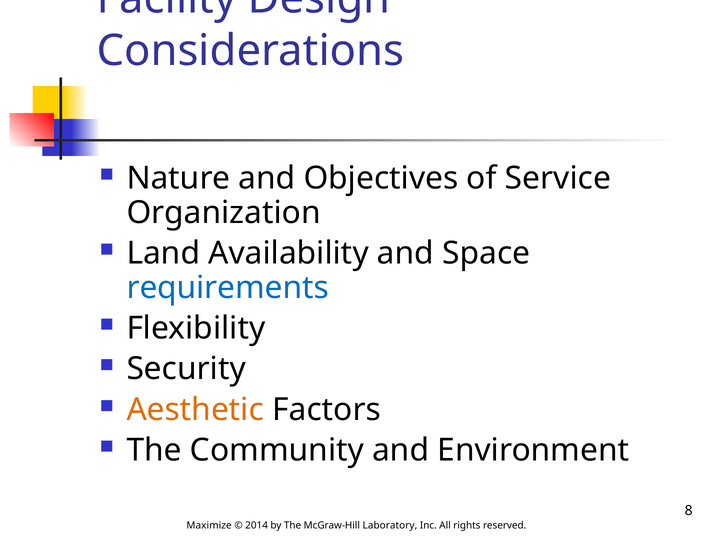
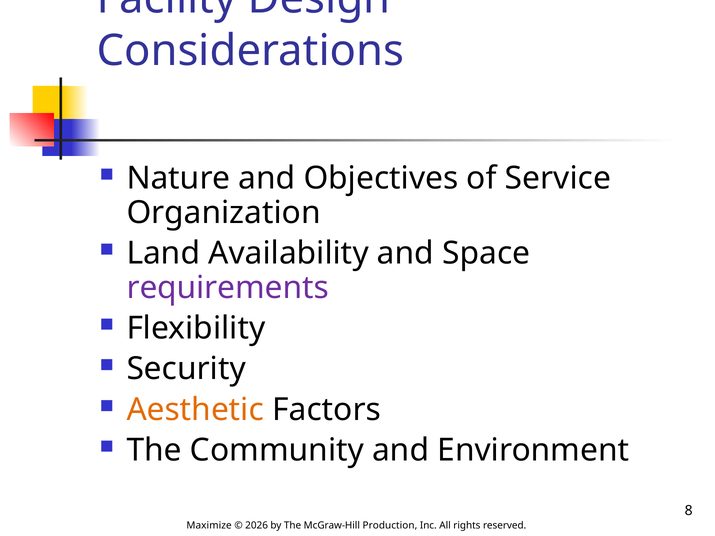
requirements colour: blue -> purple
2014: 2014 -> 2026
Laboratory: Laboratory -> Production
